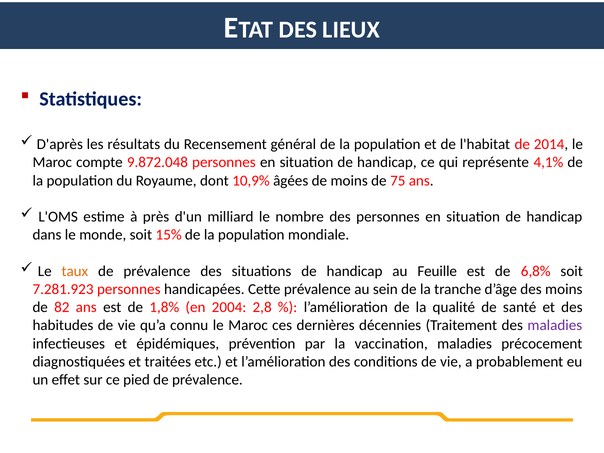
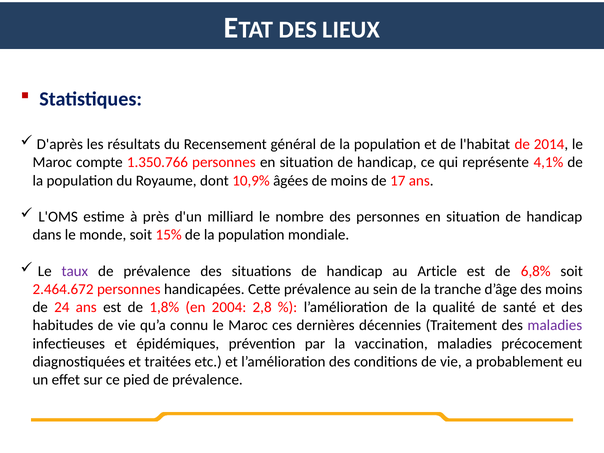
9.872.048: 9.872.048 -> 1.350.766
75: 75 -> 17
taux colour: orange -> purple
Feuille: Feuille -> Article
7.281.923: 7.281.923 -> 2.464.672
82: 82 -> 24
